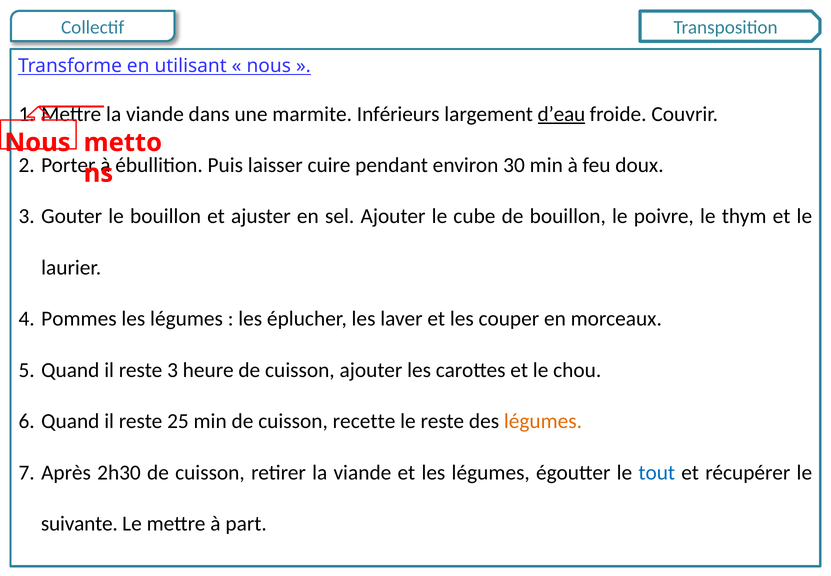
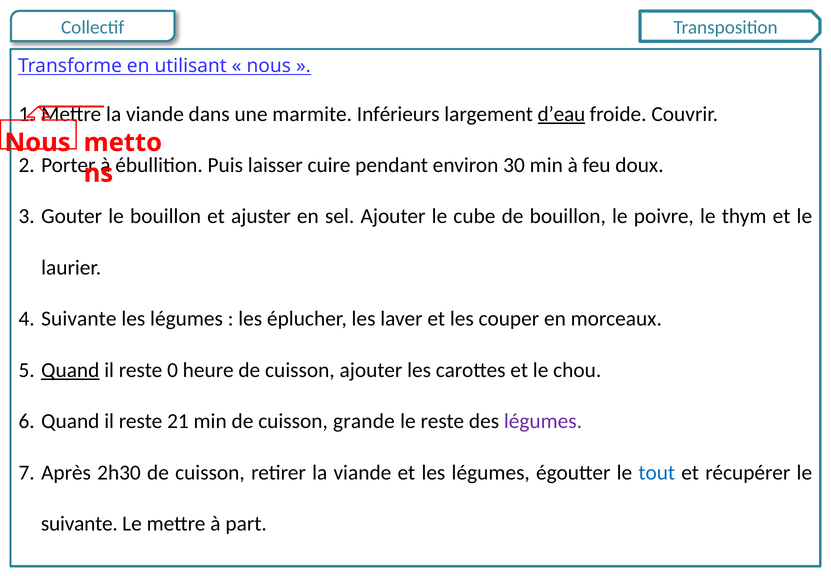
Pommes at (79, 319): Pommes -> Suivante
Quand at (70, 370) underline: none -> present
reste 3: 3 -> 0
25: 25 -> 21
recette: recette -> grande
légumes at (543, 421) colour: orange -> purple
